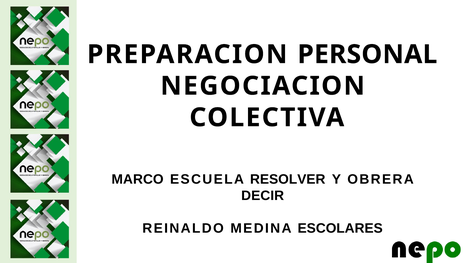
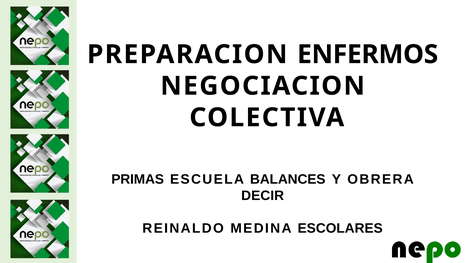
PERSONAL: PERSONAL -> ENFERMOS
MARCO: MARCO -> PRIMAS
RESOLVER: RESOLVER -> BALANCES
